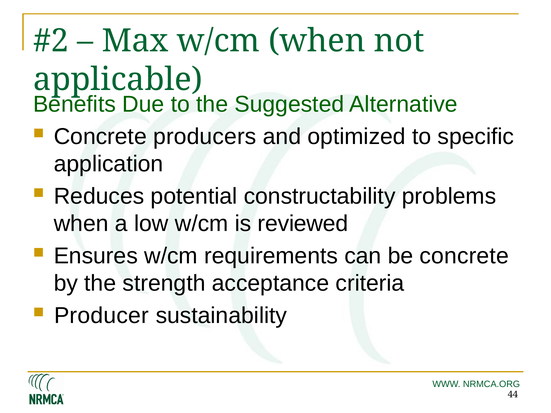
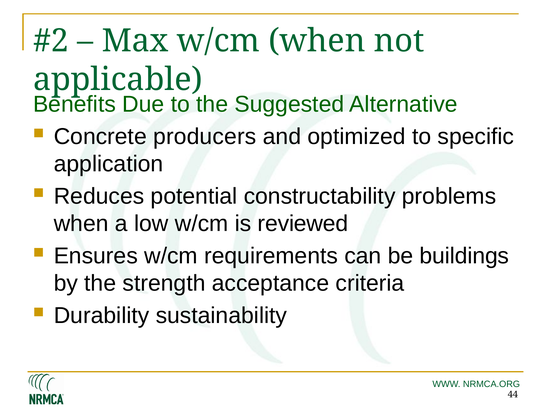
be concrete: concrete -> buildings
Producer: Producer -> Durability
